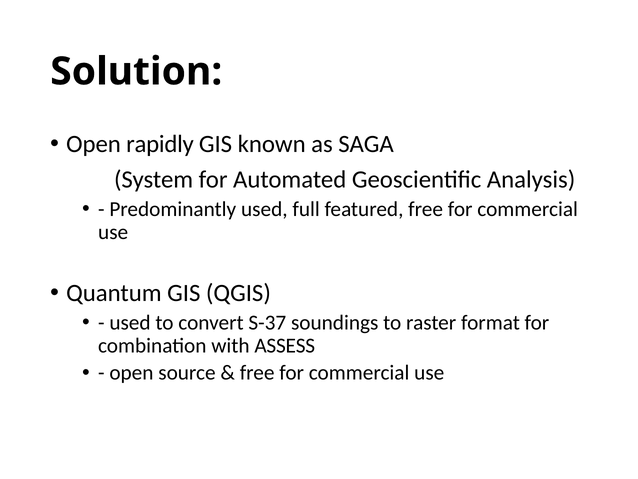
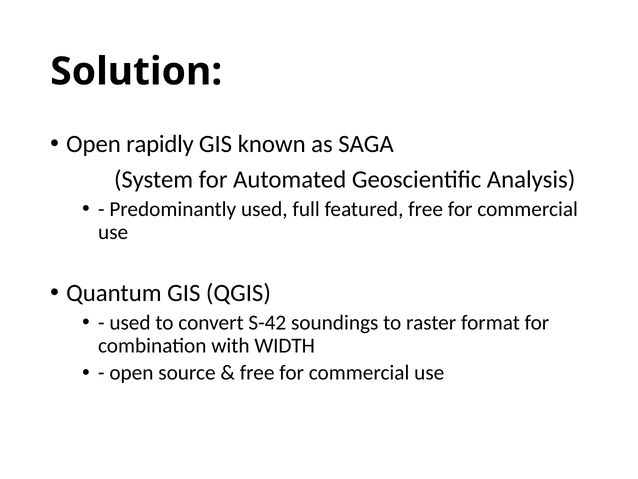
S-37: S-37 -> S-42
ASSESS: ASSESS -> WIDTH
